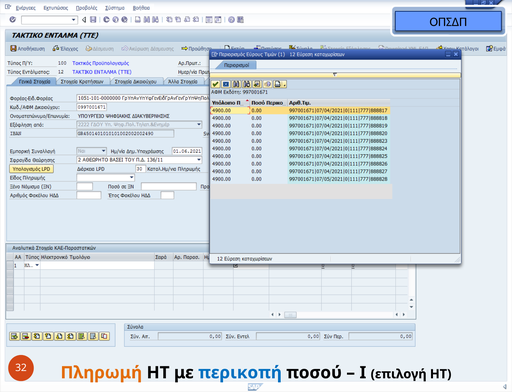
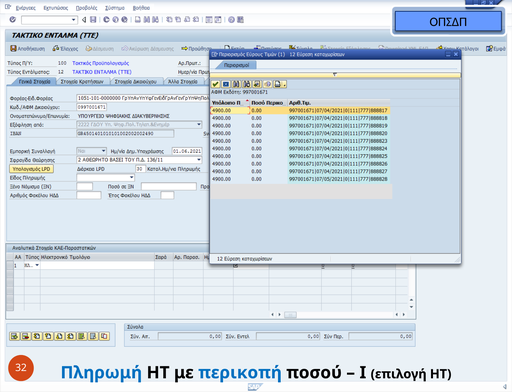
Πληρωμή colour: orange -> blue
